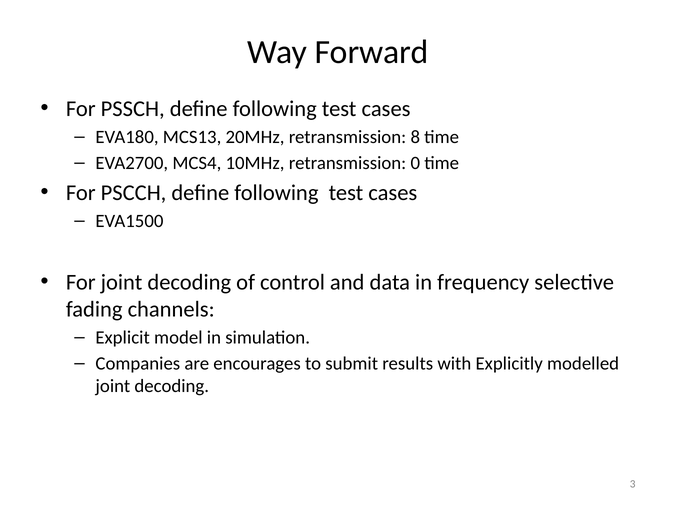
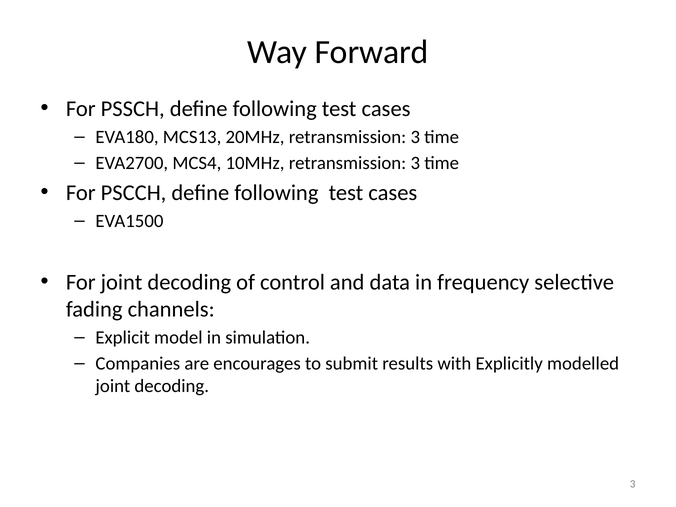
20MHz retransmission 8: 8 -> 3
10MHz retransmission 0: 0 -> 3
